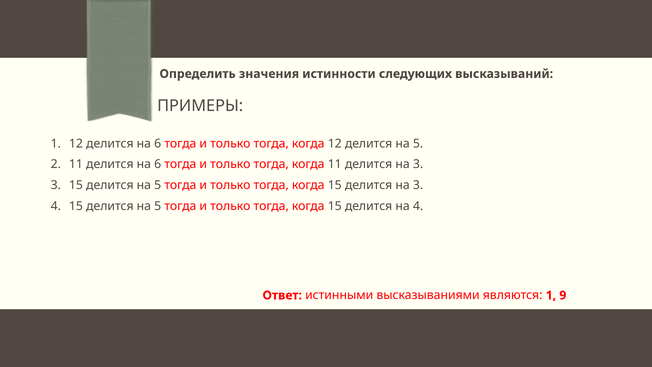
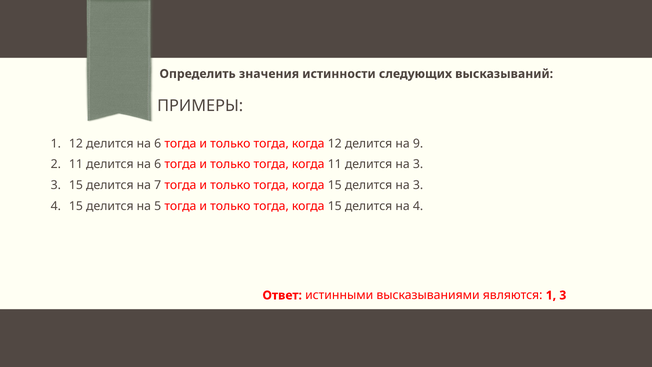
12 делится на 5: 5 -> 9
5 at (158, 185): 5 -> 7
1 9: 9 -> 3
